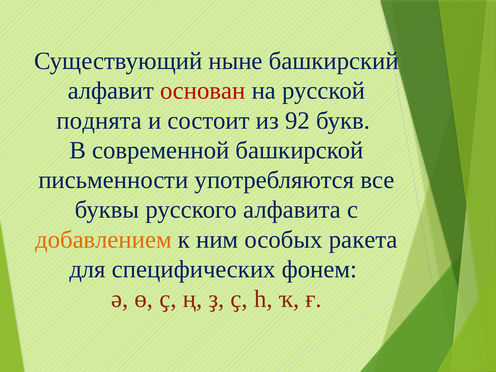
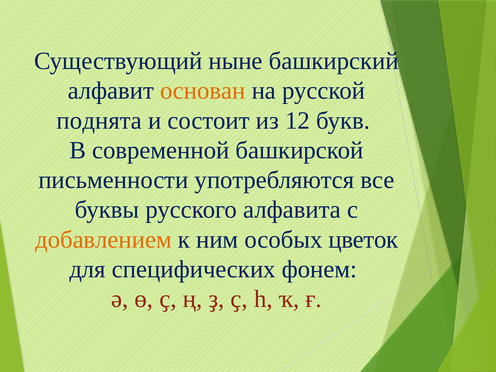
основан colour: red -> orange
92: 92 -> 12
ракета: ракета -> цветок
